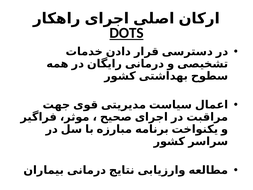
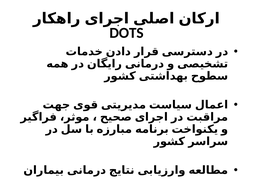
DOTS underline: present -> none
